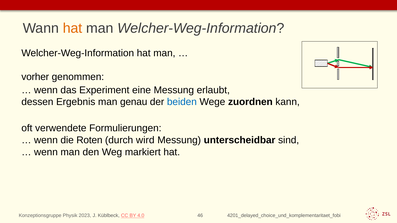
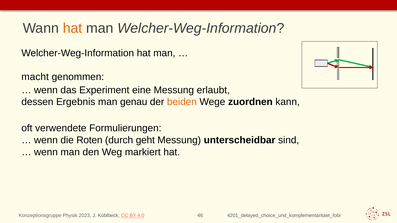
vorher: vorher -> macht
beiden colour: blue -> orange
wird: wird -> geht
